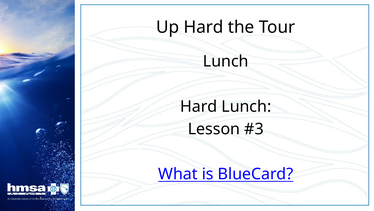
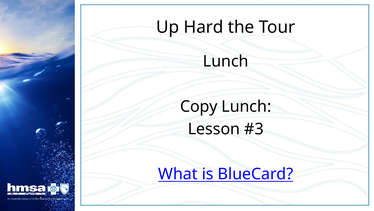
Hard at (199, 106): Hard -> Copy
